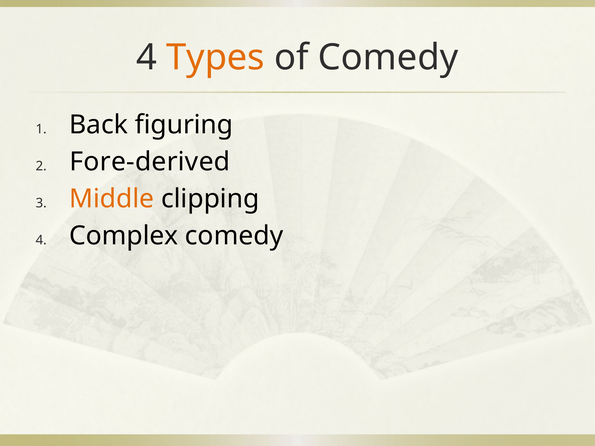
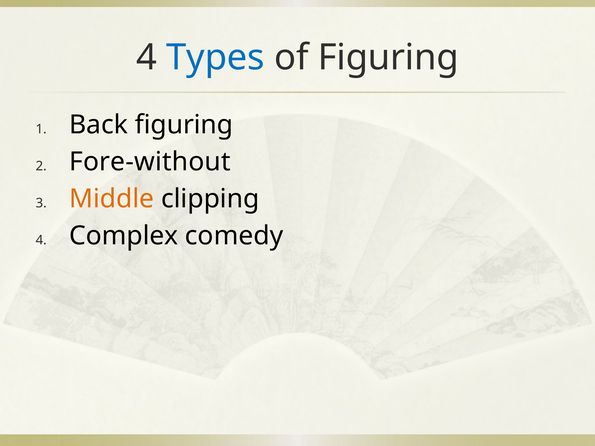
Types colour: orange -> blue
of Comedy: Comedy -> Figuring
Fore-derived: Fore-derived -> Fore-without
